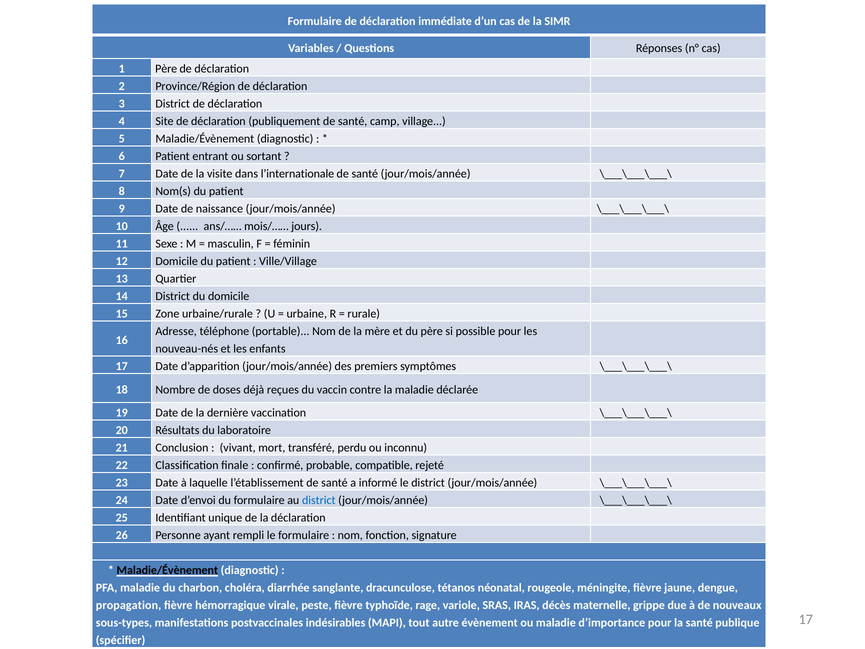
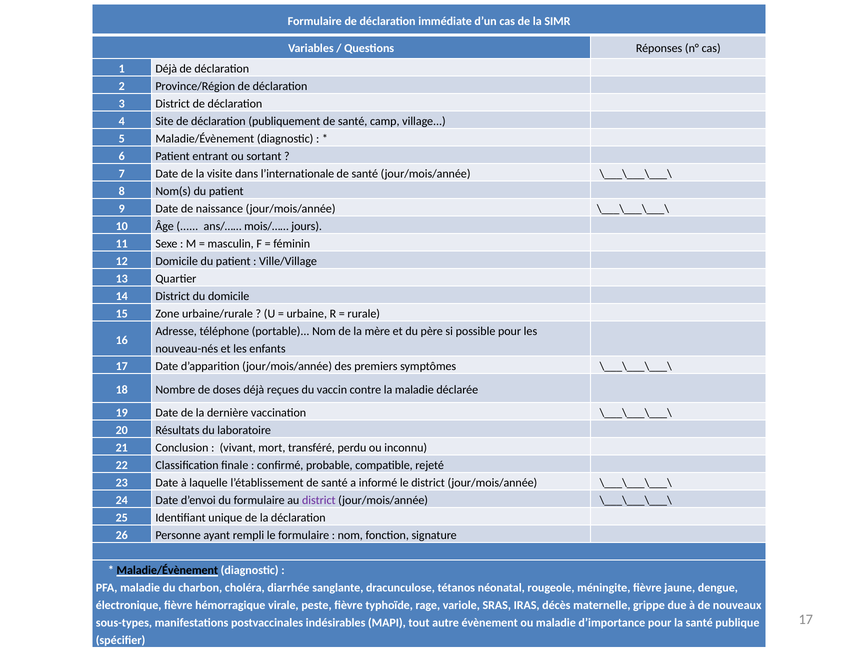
1 Père: Père -> Déjà
district at (319, 500) colour: blue -> purple
propagation: propagation -> électronique
